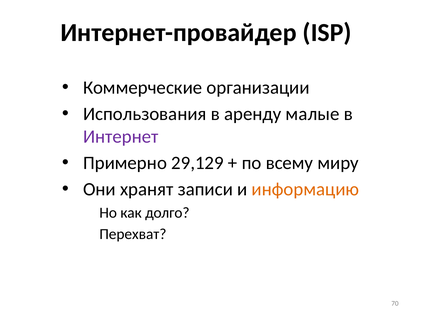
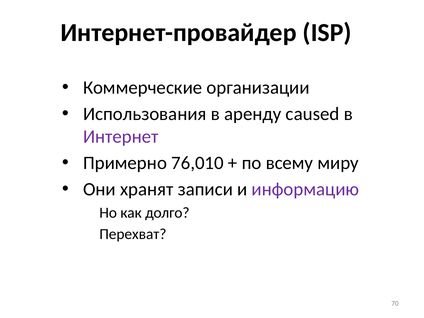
малые: малые -> caused
29,129: 29,129 -> 76,010
информацию colour: orange -> purple
